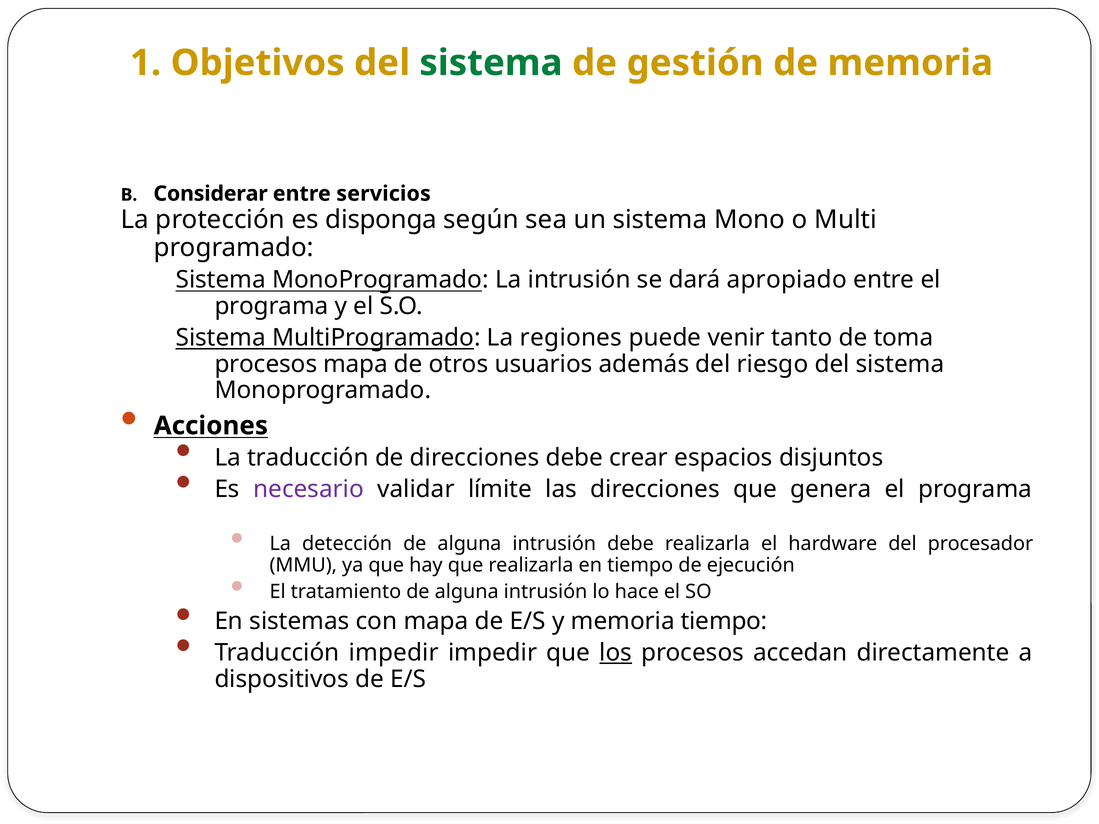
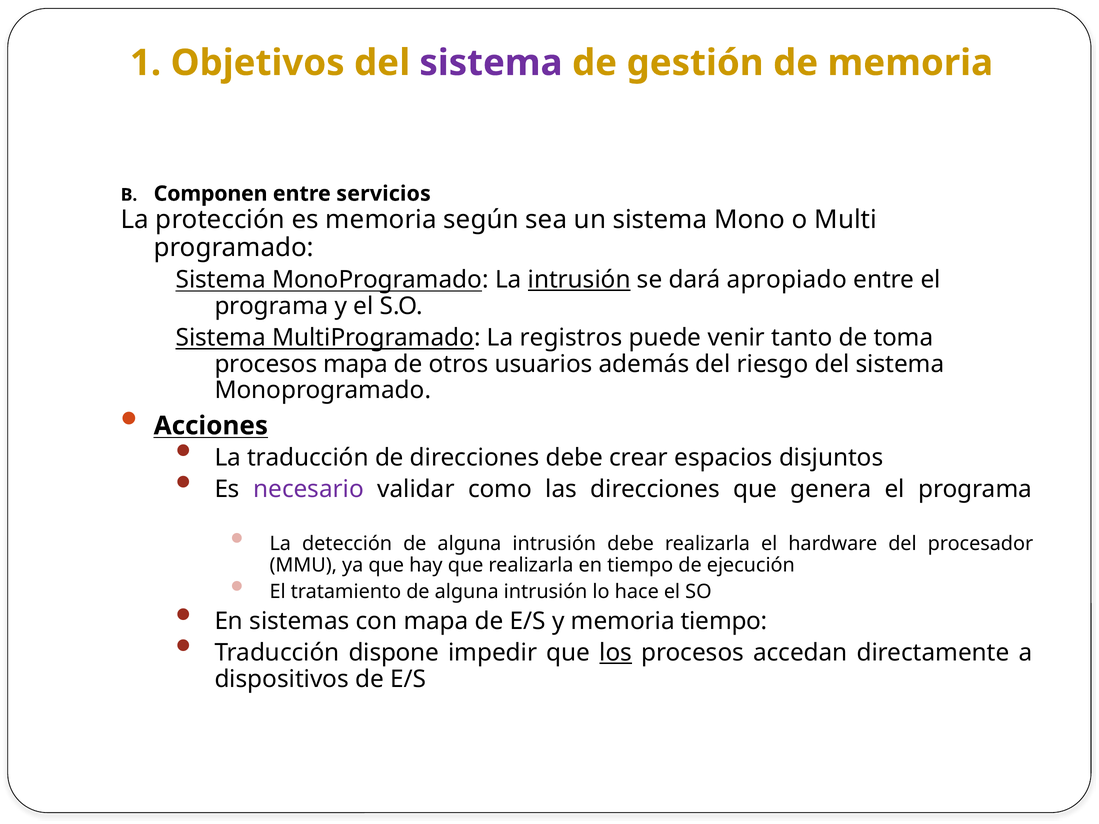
sistema at (491, 63) colour: green -> purple
Considerar: Considerar -> Componen
es disponga: disponga -> memoria
intrusión at (579, 280) underline: none -> present
regiones: regiones -> registros
límite: límite -> como
Traducción impedir: impedir -> dispone
